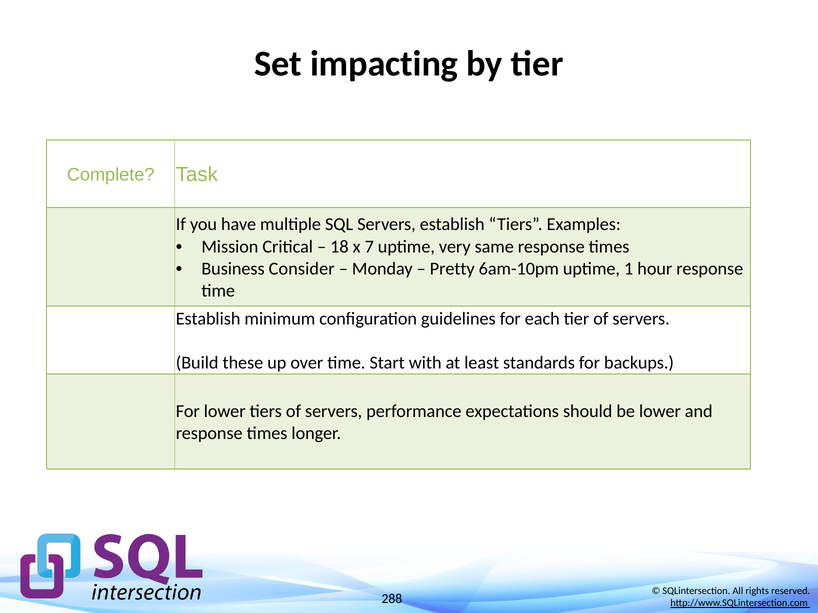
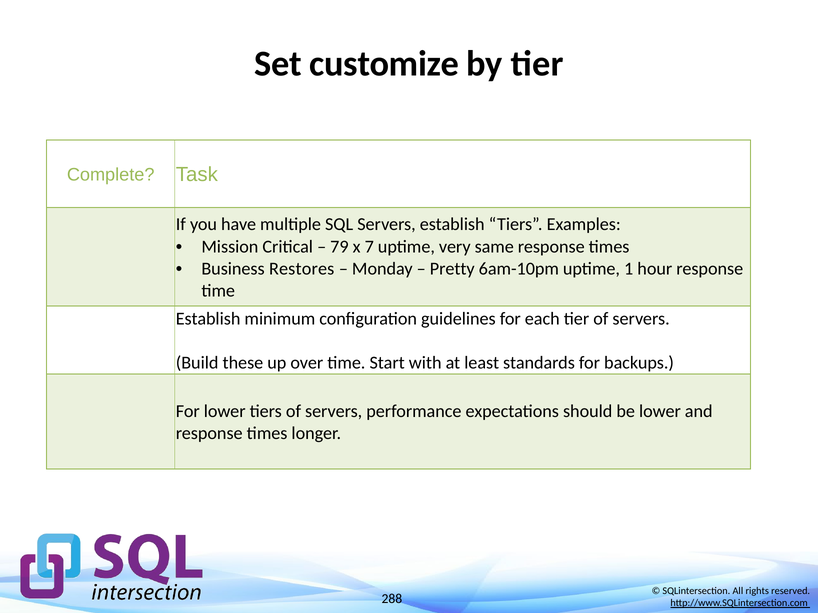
impacting: impacting -> customize
18: 18 -> 79
Consider: Consider -> Restores
